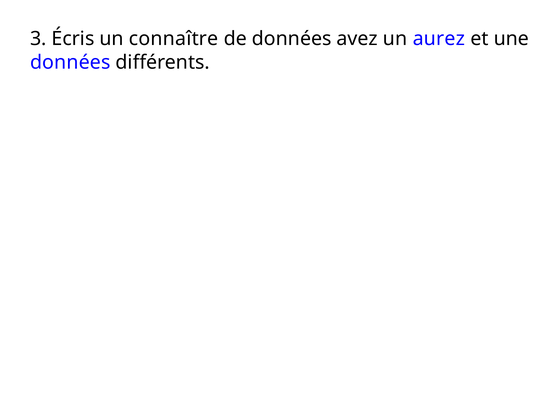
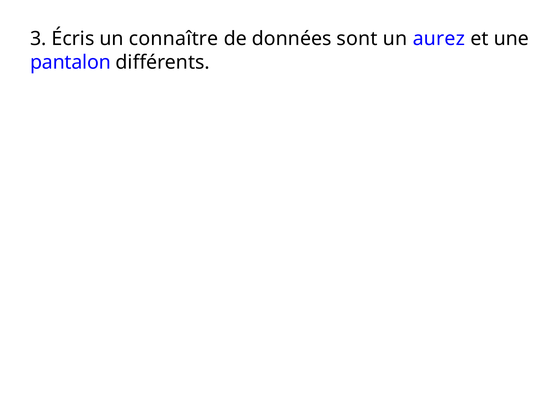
avez: avez -> sont
données at (70, 62): données -> pantalon
